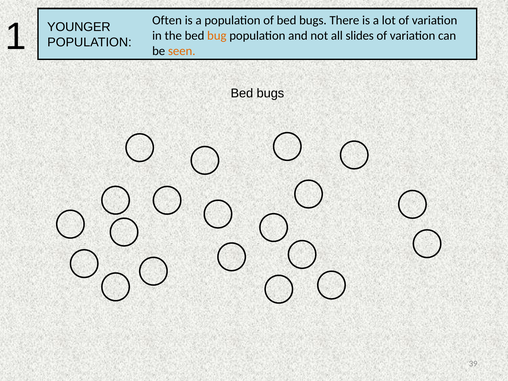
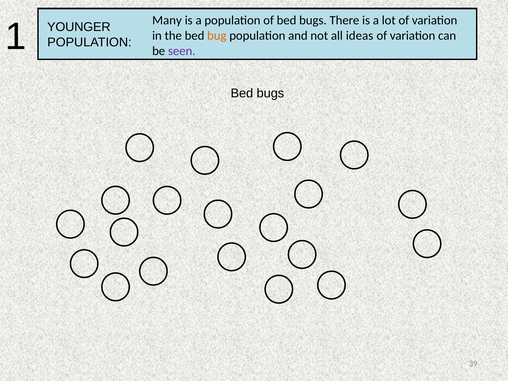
Often: Often -> Many
slides: slides -> ideas
seen colour: orange -> purple
